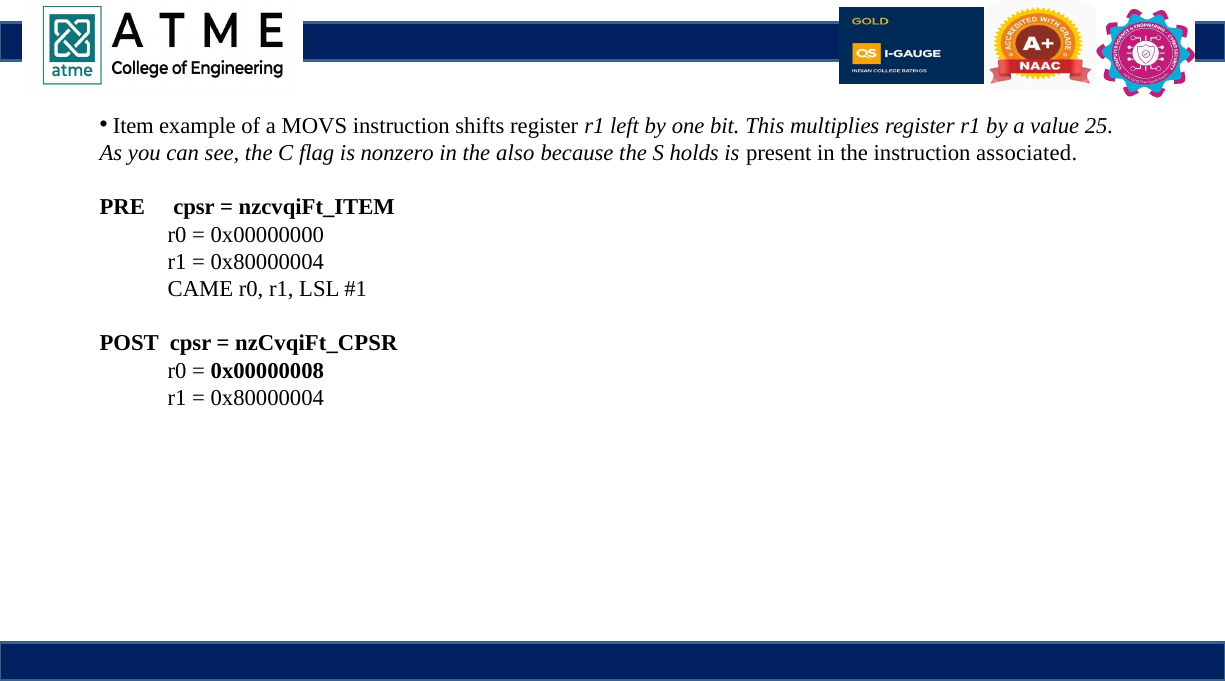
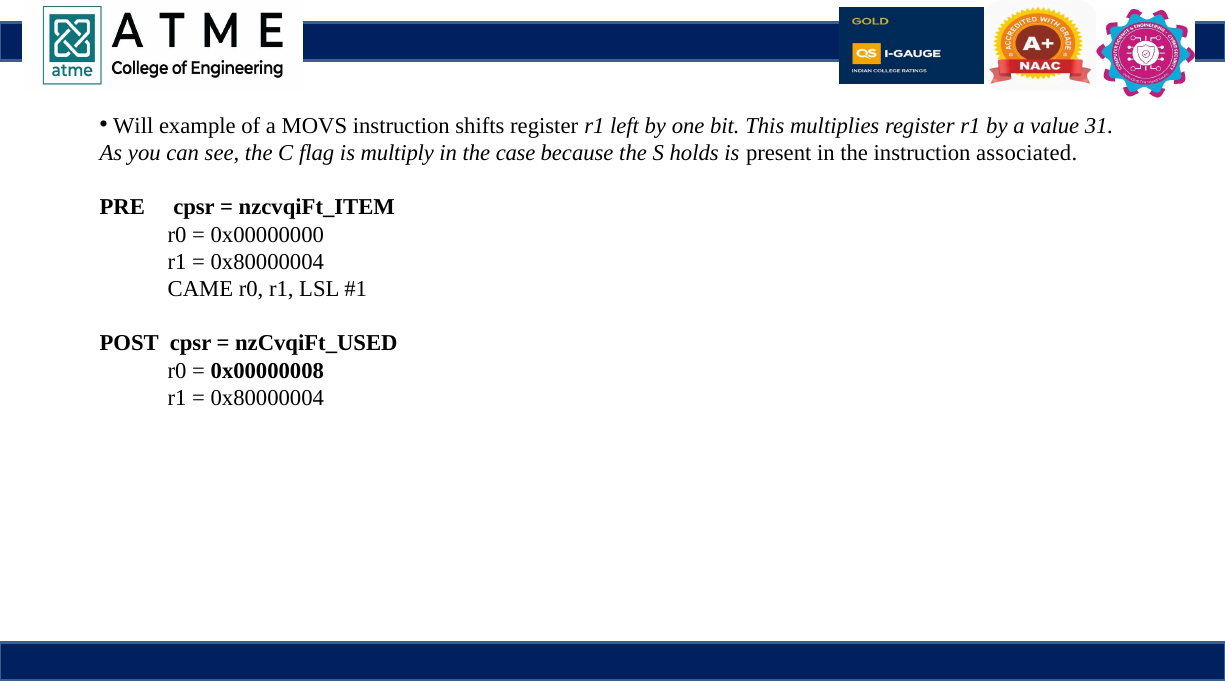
Item: Item -> Will
25: 25 -> 31
nonzero: nonzero -> multiply
also: also -> case
nzCvqiFt_CPSR: nzCvqiFt_CPSR -> nzCvqiFt_USED
